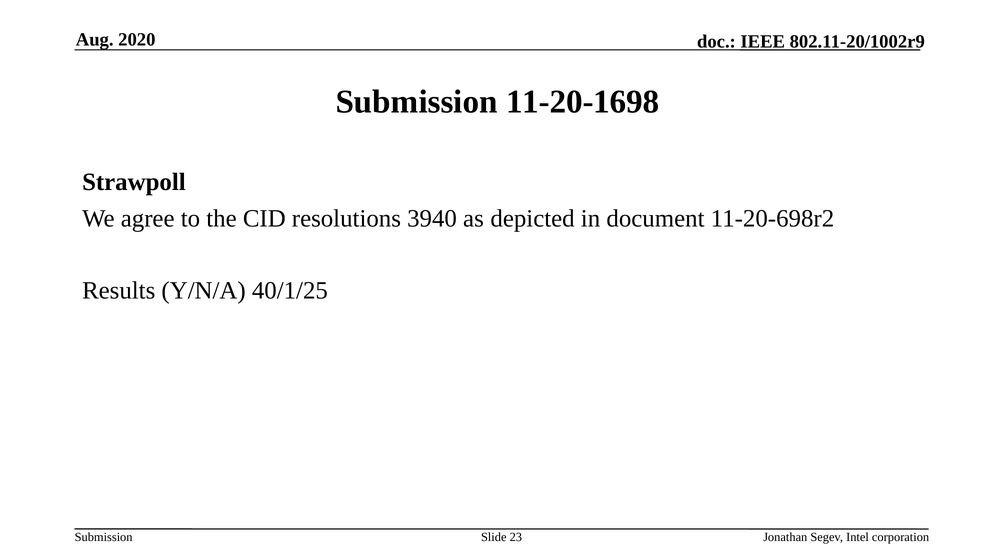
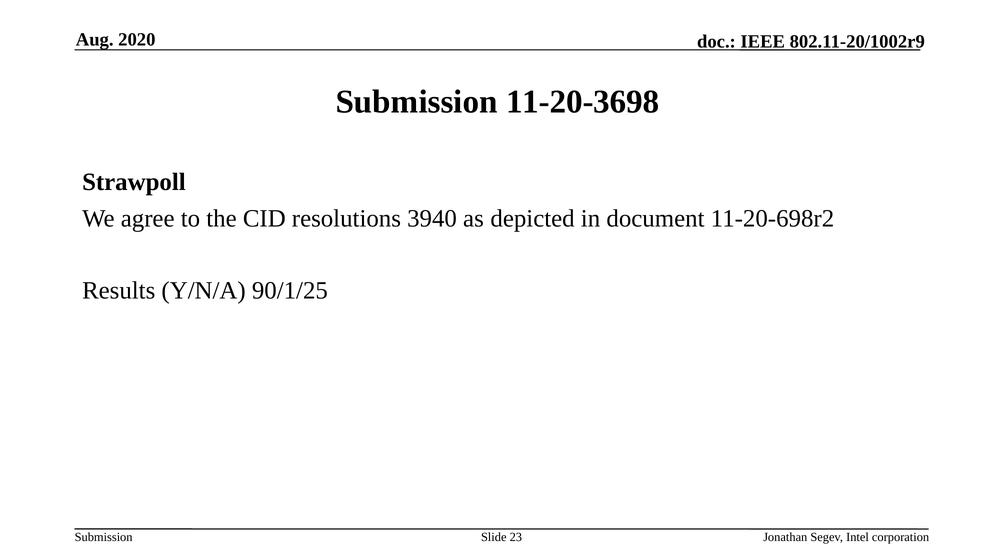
11-20-1698: 11-20-1698 -> 11-20-3698
40/1/25: 40/1/25 -> 90/1/25
